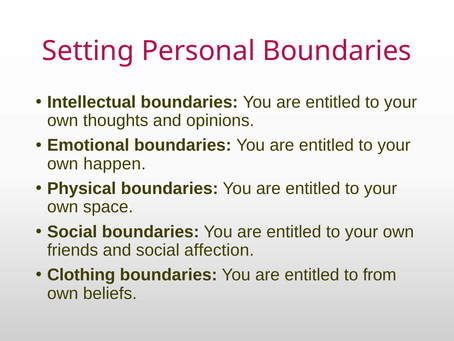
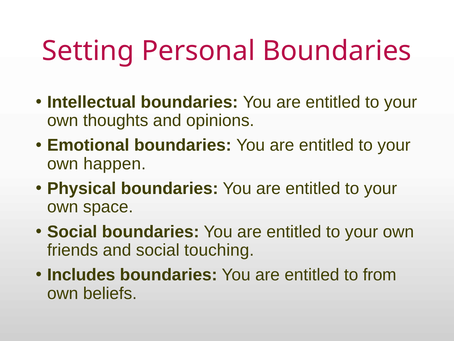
affection: affection -> touching
Clothing: Clothing -> Includes
